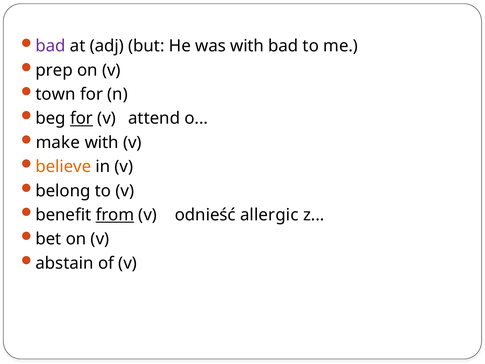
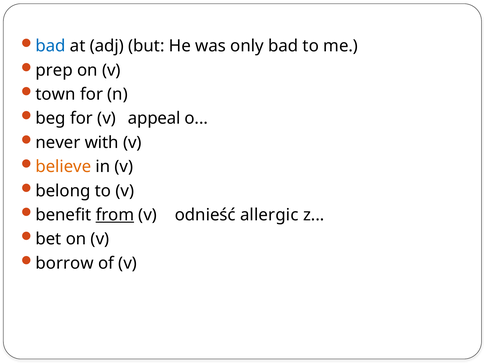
bad at (51, 46) colour: purple -> blue
was with: with -> only
for at (81, 118) underline: present -> none
attend: attend -> appeal
make: make -> never
abstain: abstain -> borrow
